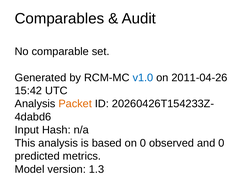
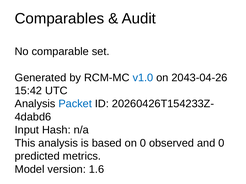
2011-04-26: 2011-04-26 -> 2043-04-26
Packet colour: orange -> blue
1.3: 1.3 -> 1.6
